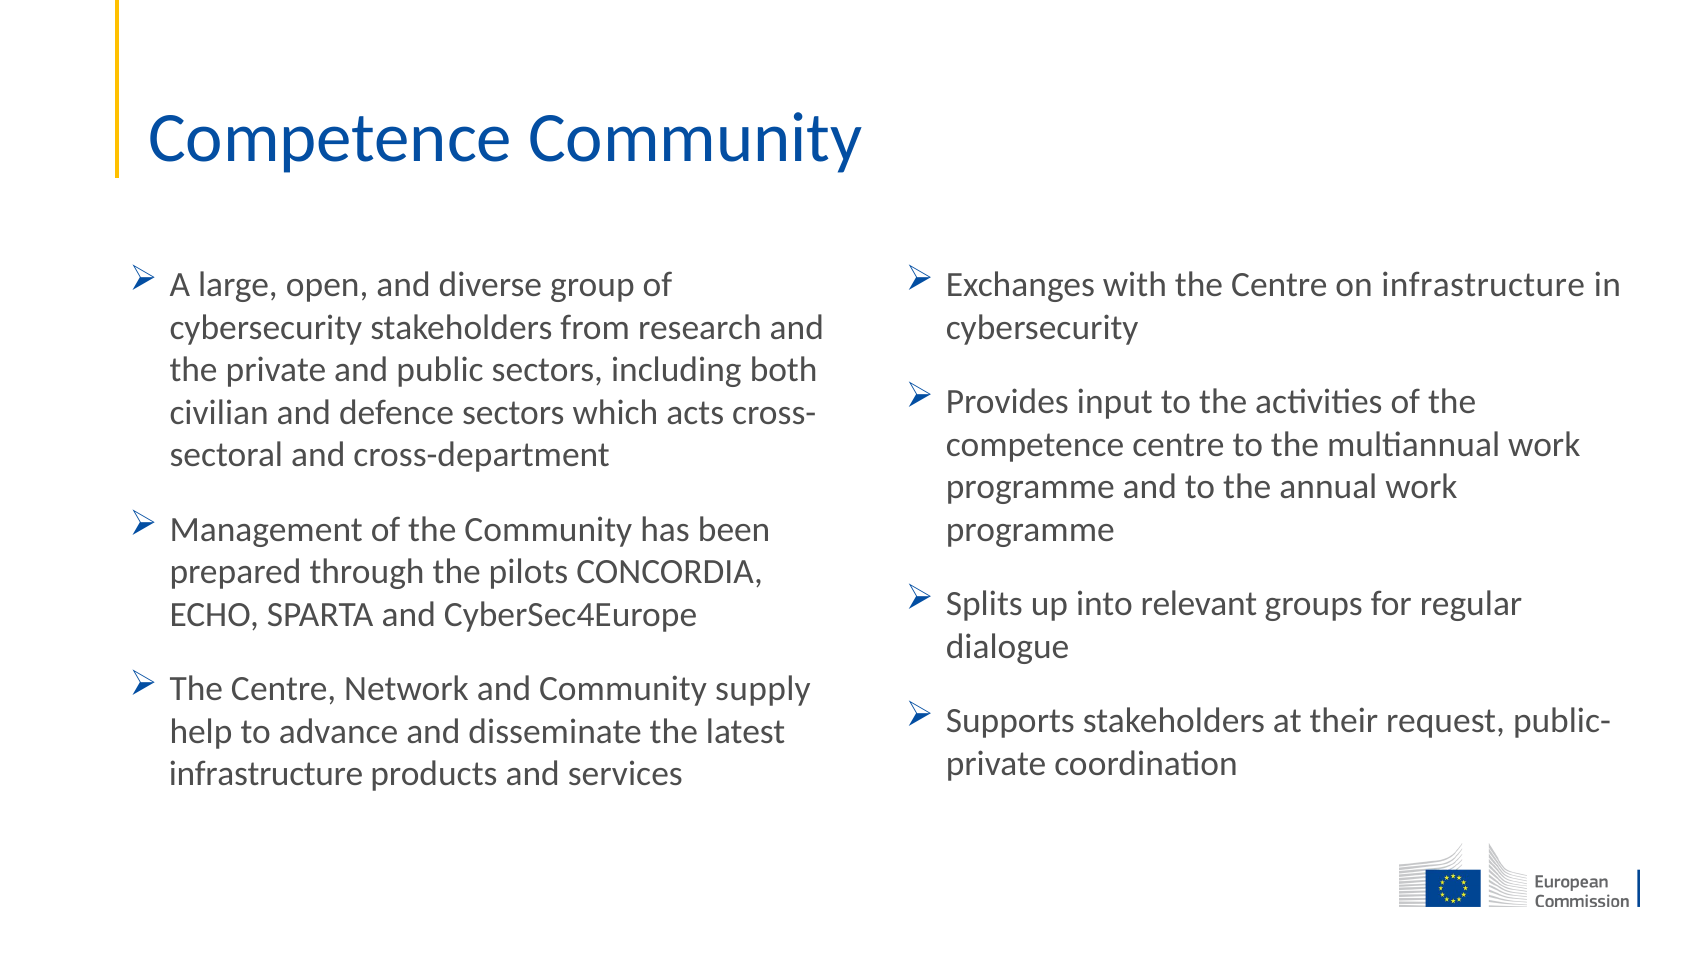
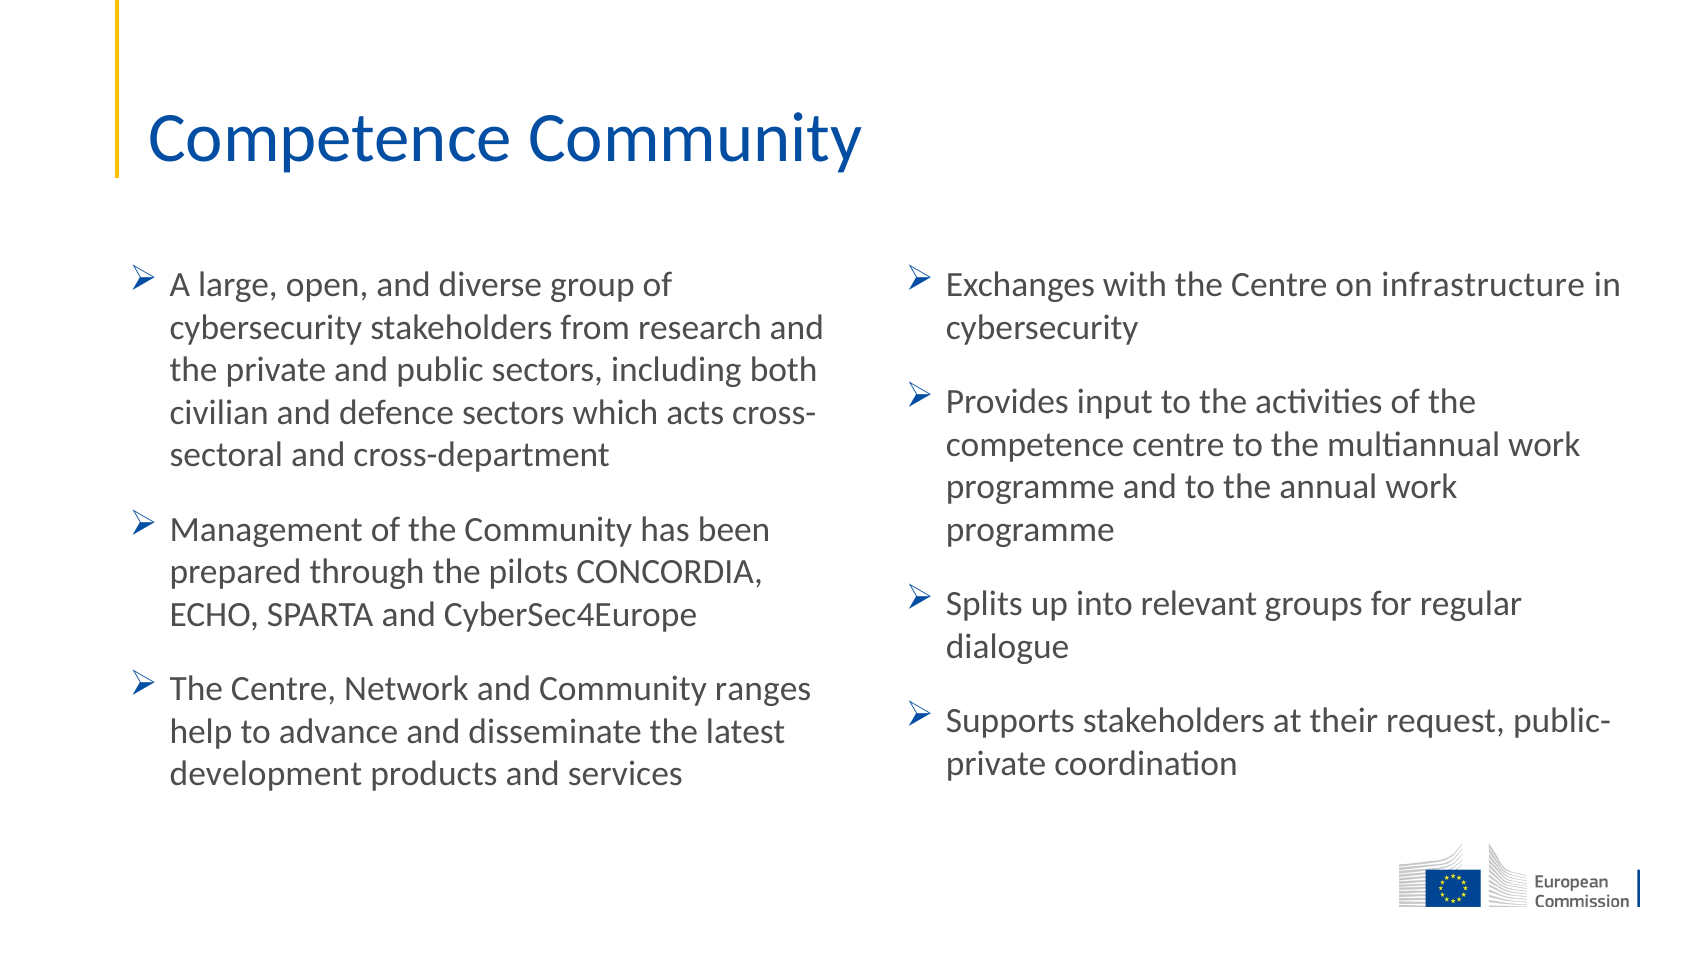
supply: supply -> ranges
infrastructure at (266, 774): infrastructure -> development
